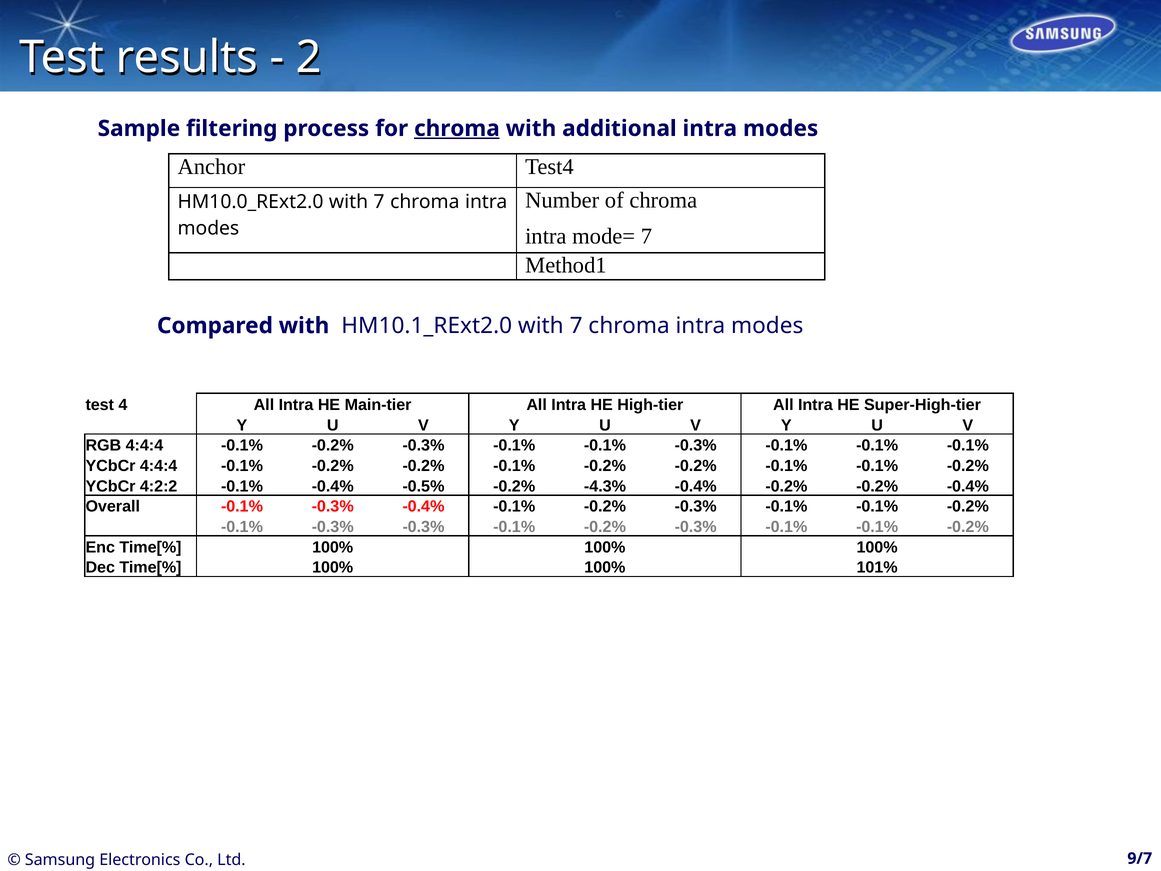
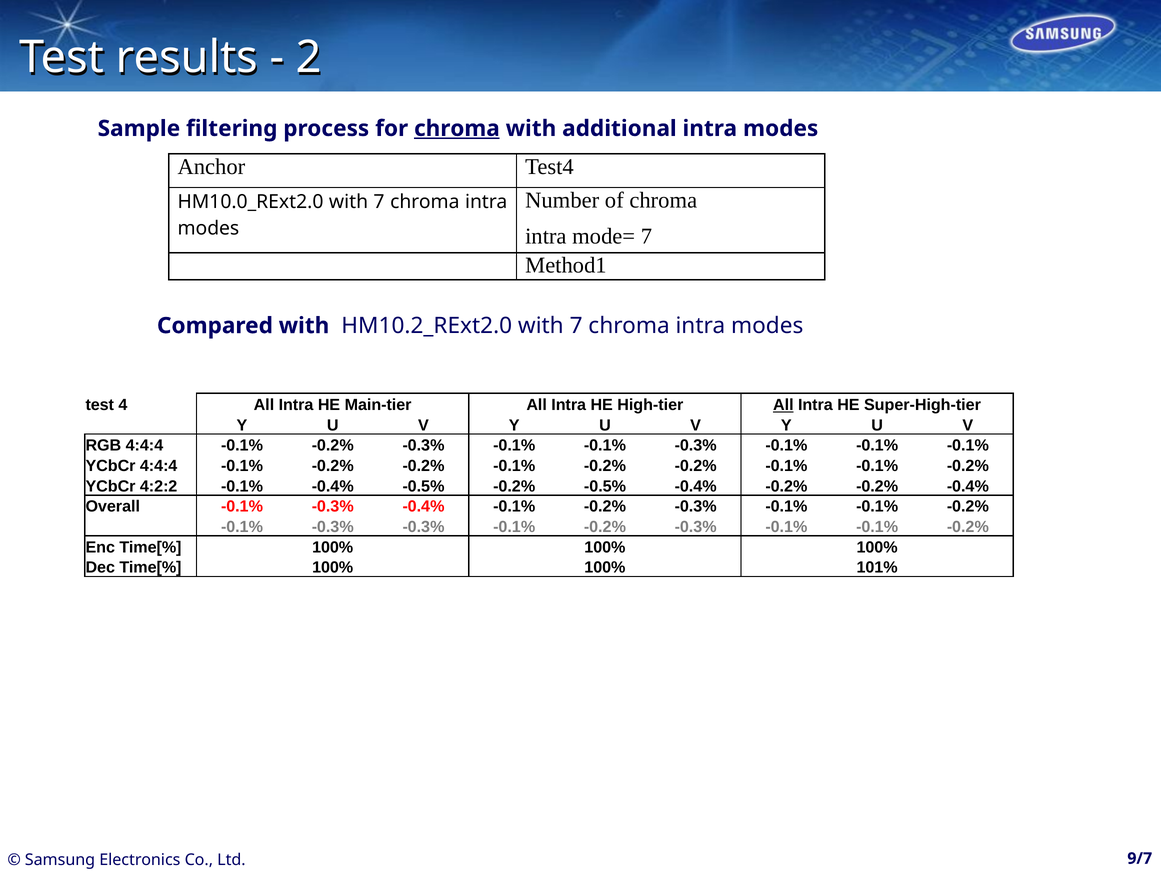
HM10.1_RExt2.0: HM10.1_RExt2.0 -> HM10.2_RExt2.0
All at (783, 405) underline: none -> present
-0.2% -4.3%: -4.3% -> -0.5%
